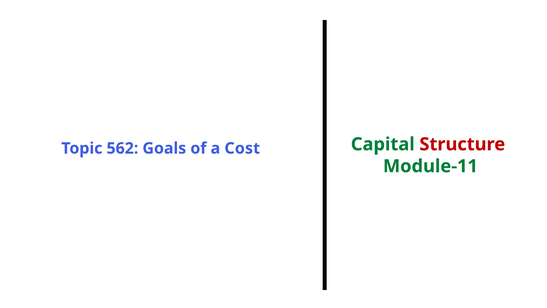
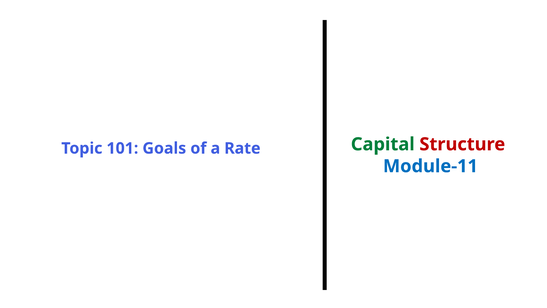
562: 562 -> 101
Cost: Cost -> Rate
Module-11 colour: green -> blue
